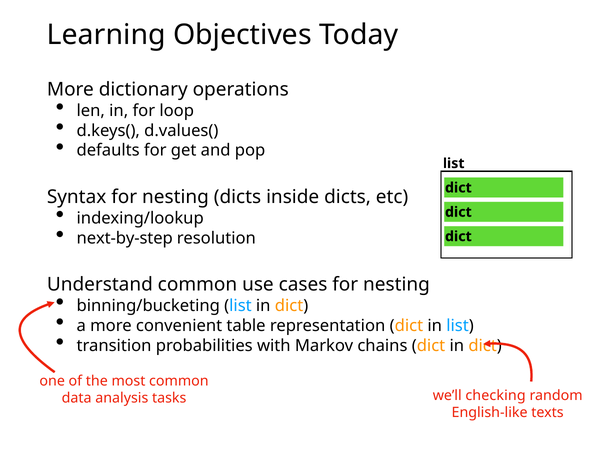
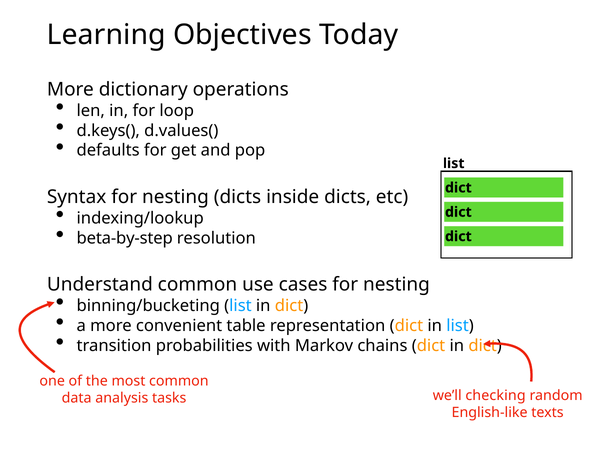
next-by-step: next-by-step -> beta-by-step
